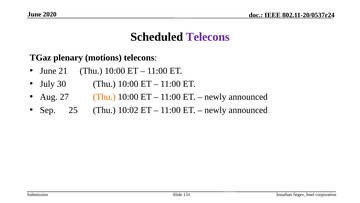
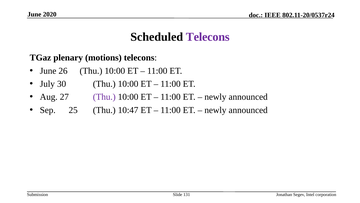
21: 21 -> 26
Thu at (104, 97) colour: orange -> purple
10:02: 10:02 -> 10:47
